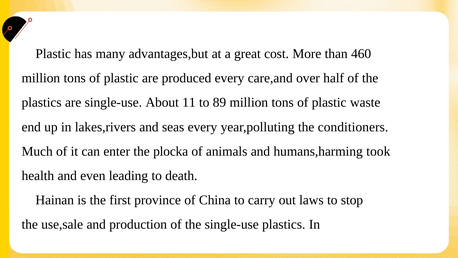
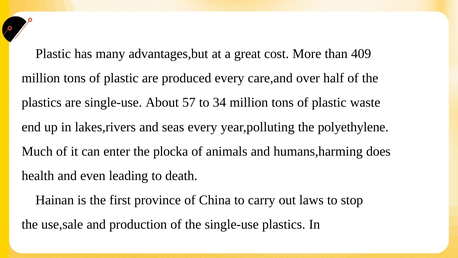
460: 460 -> 409
11: 11 -> 57
89: 89 -> 34
conditioners: conditioners -> polyethylene
took: took -> does
